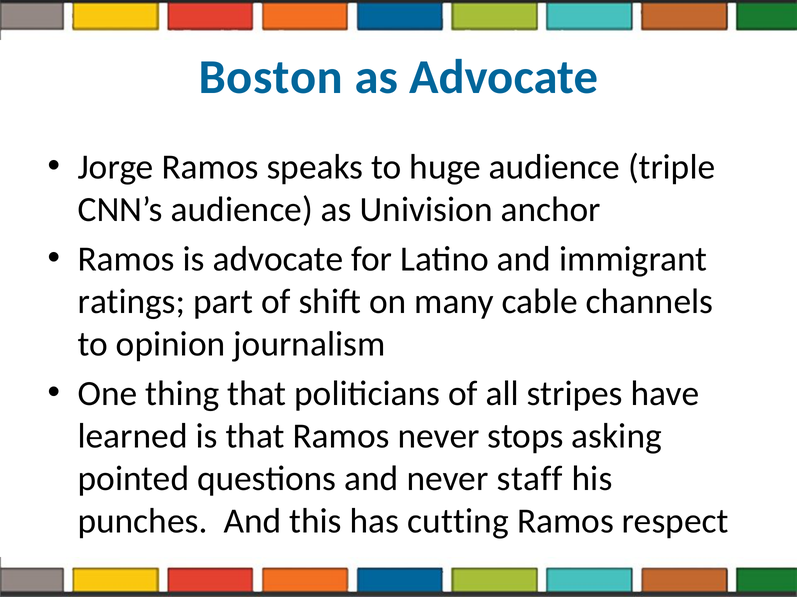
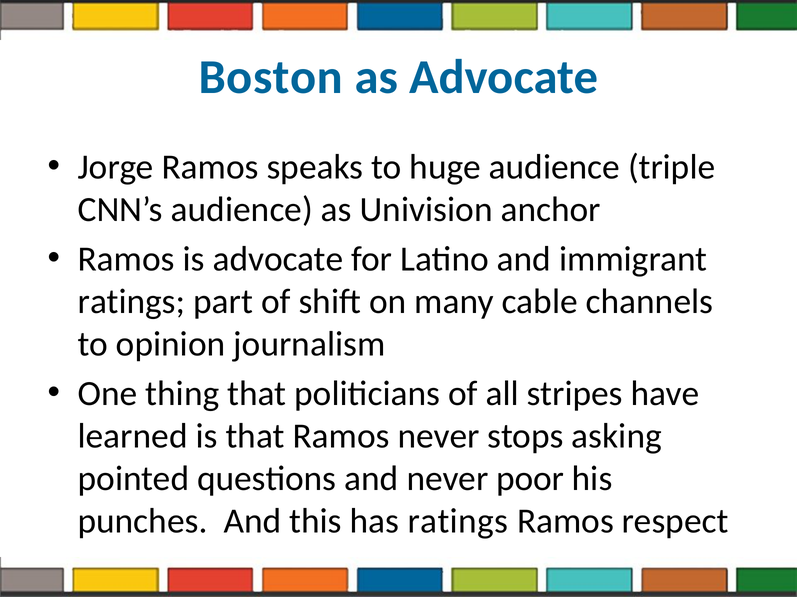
staff: staff -> poor
has cutting: cutting -> ratings
